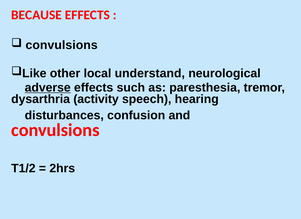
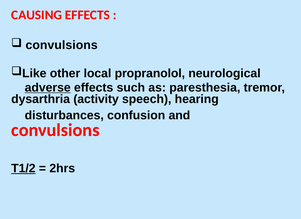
BECAUSE: BECAUSE -> CAUSING
understand: understand -> propranolol
T1/2 underline: none -> present
